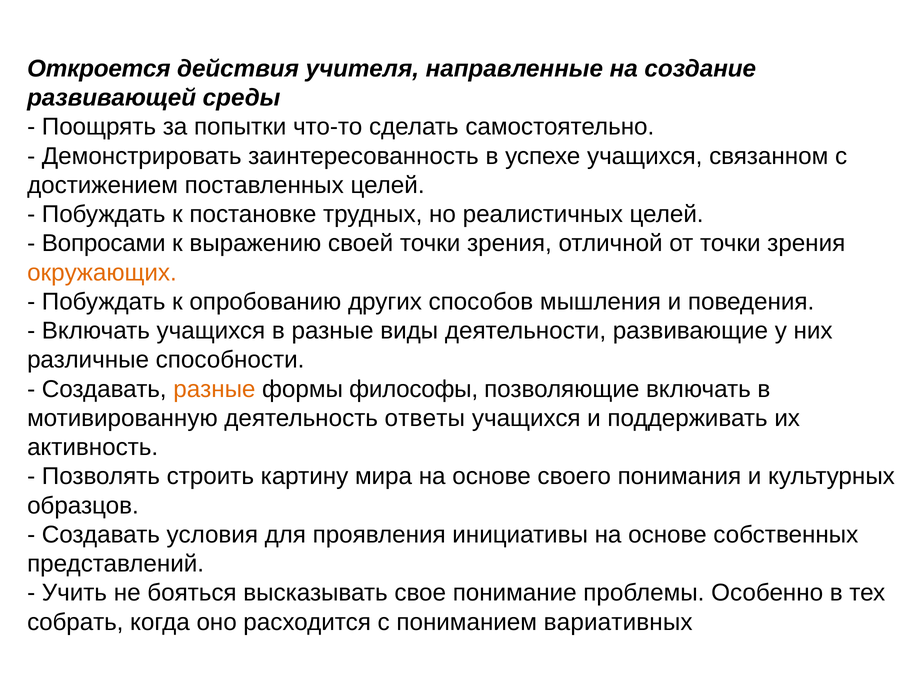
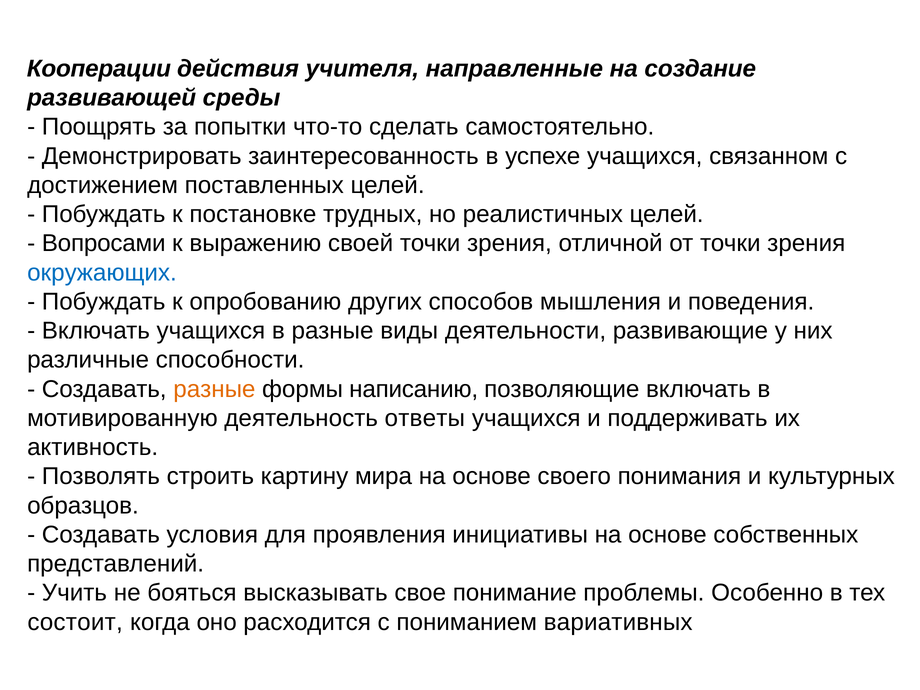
Откроется: Откроется -> Кооперации
окружающих colour: orange -> blue
философы: философы -> написанию
собрать: собрать -> состоит
